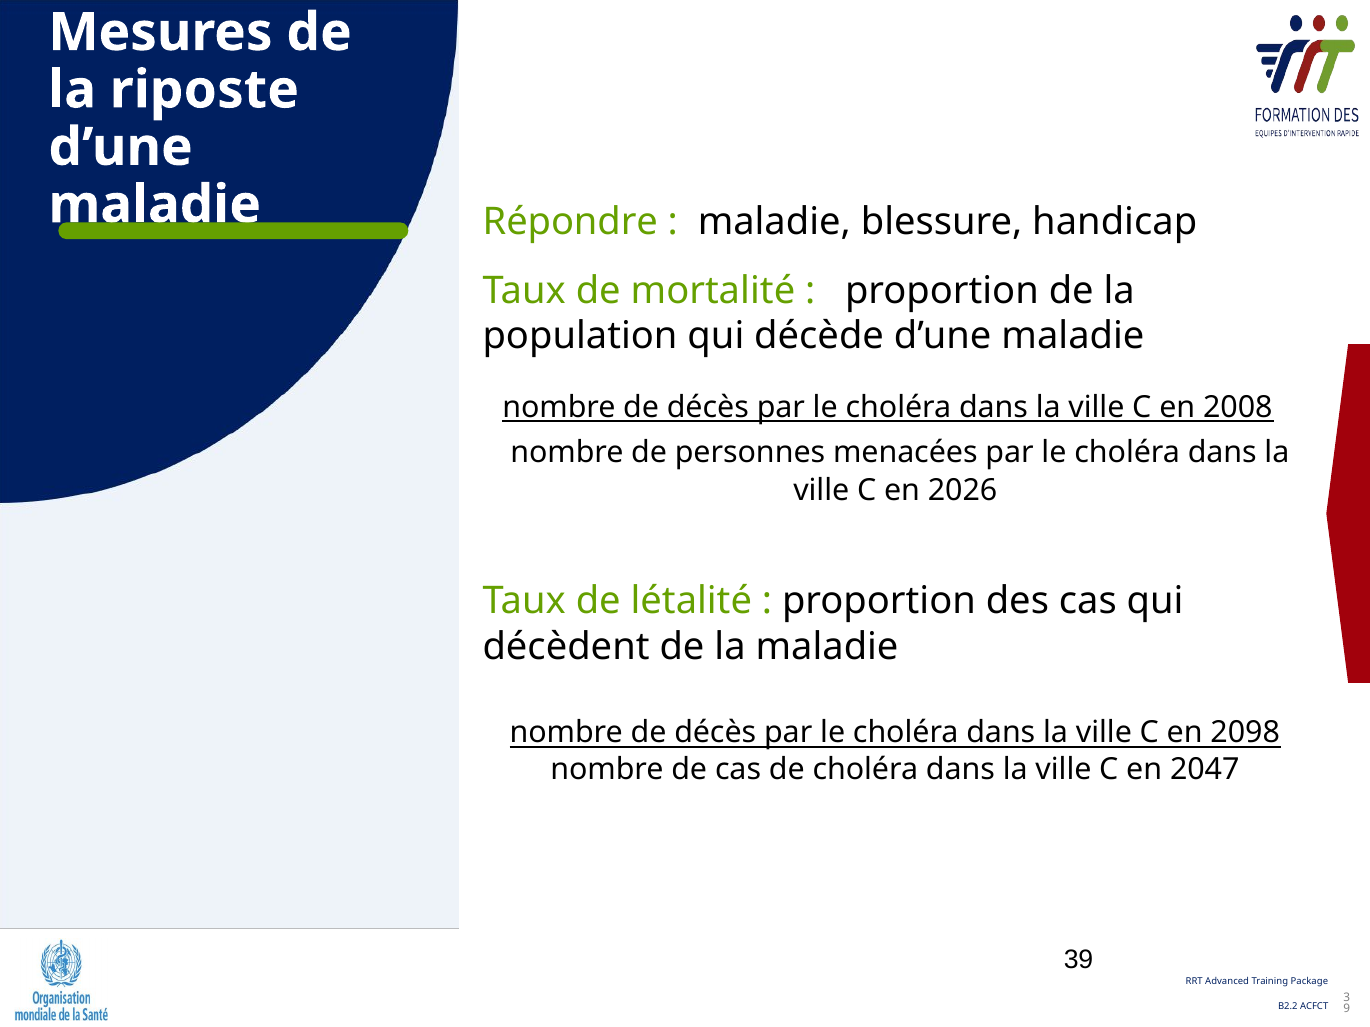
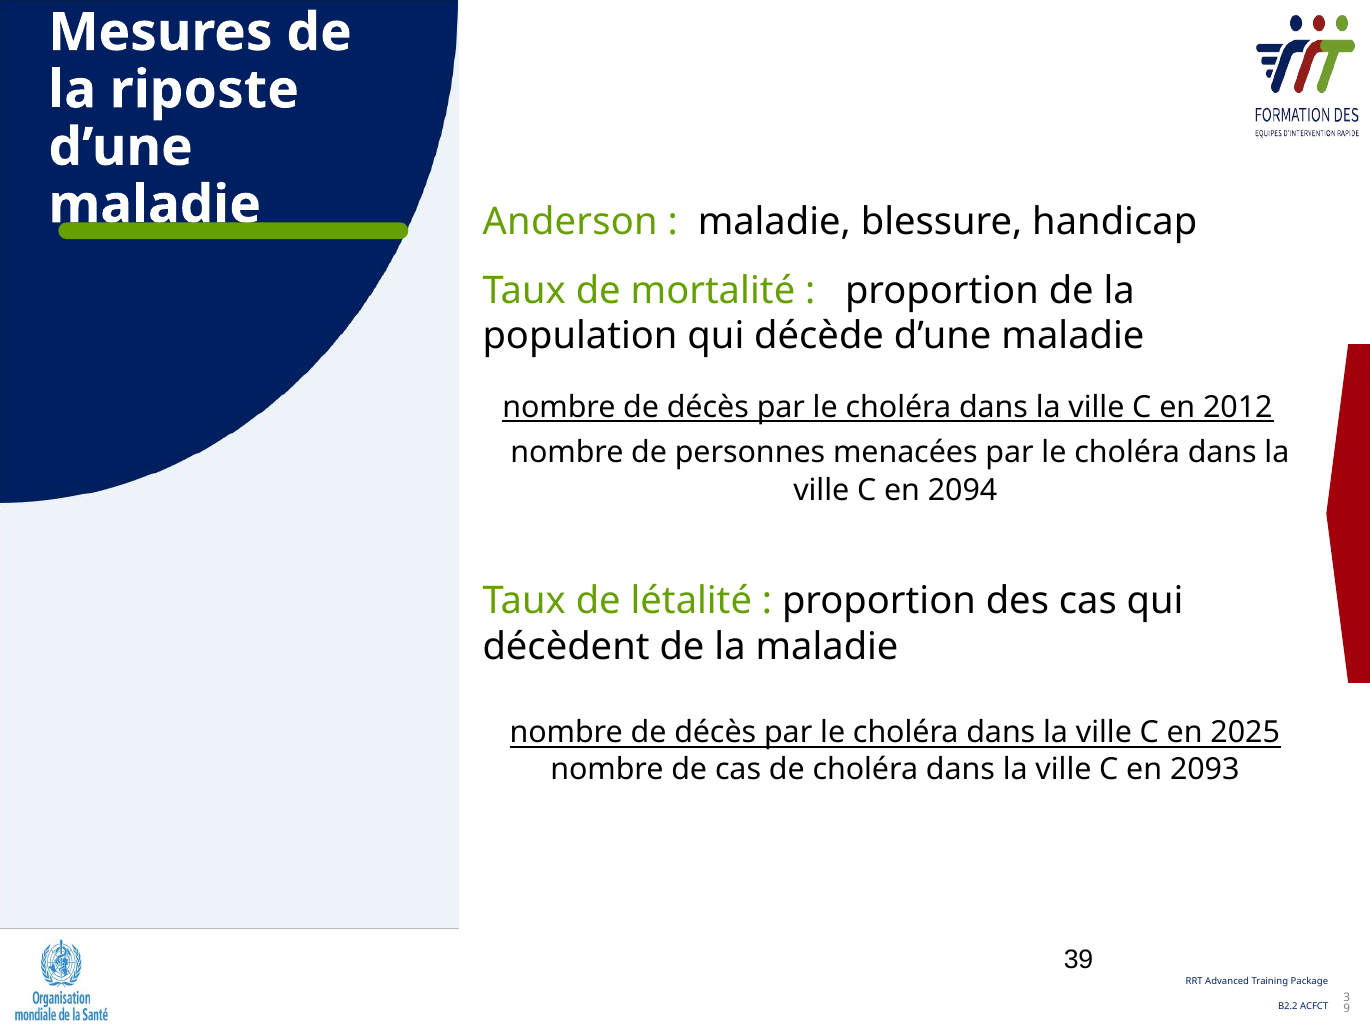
Répondre: Répondre -> Anderson
2008: 2008 -> 2012
2026: 2026 -> 2094
2098: 2098 -> 2025
2047: 2047 -> 2093
